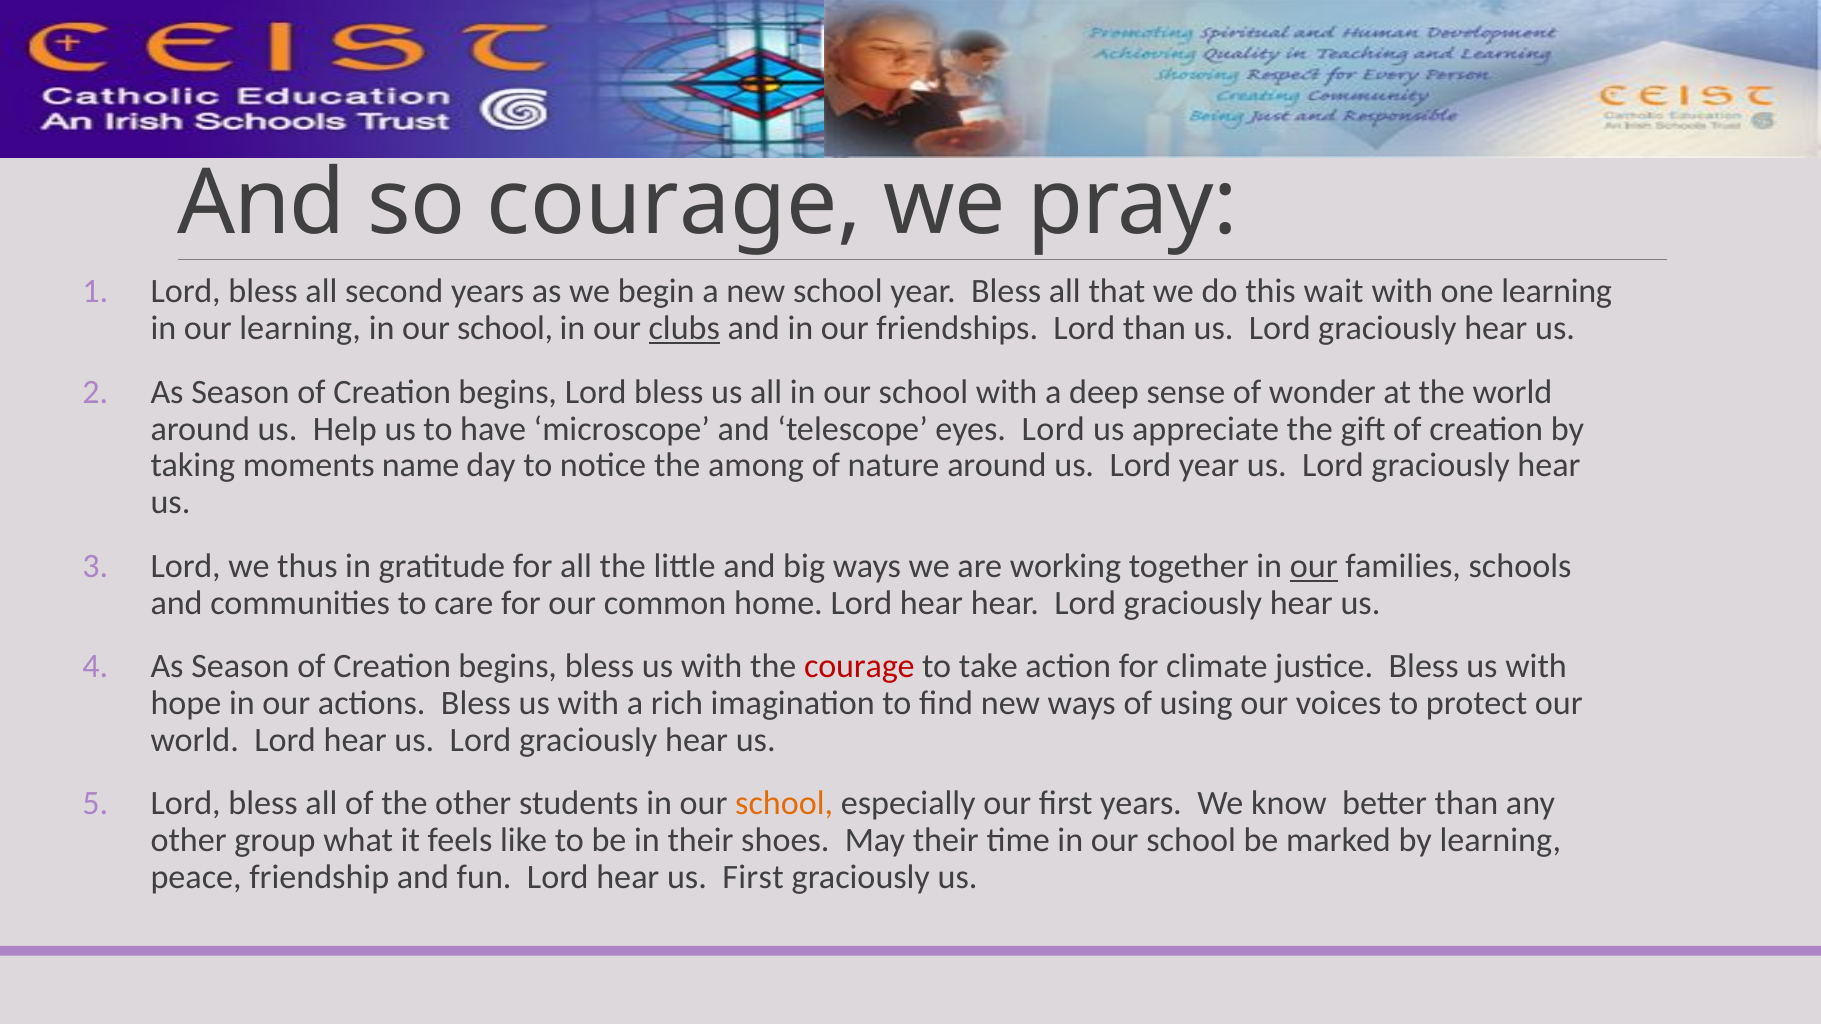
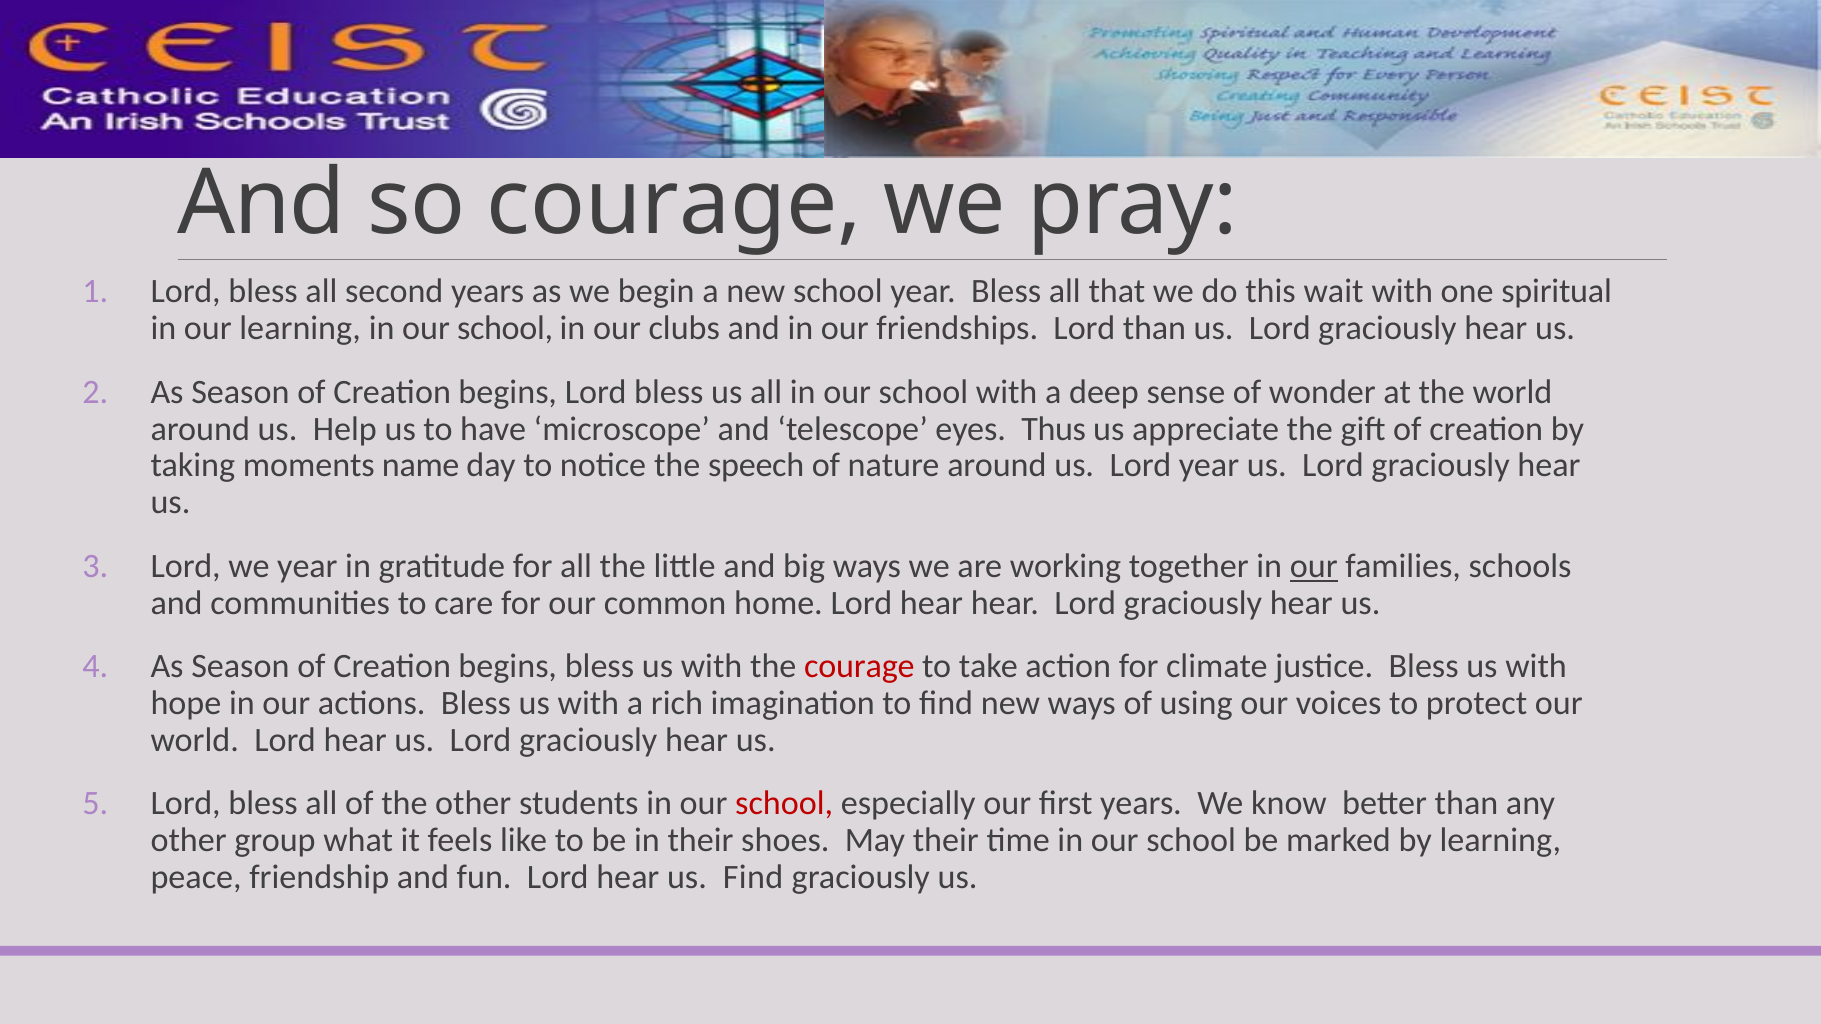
one learning: learning -> spiritual
clubs underline: present -> none
eyes Lord: Lord -> Thus
among: among -> speech
we thus: thus -> year
school at (784, 804) colour: orange -> red
us First: First -> Find
